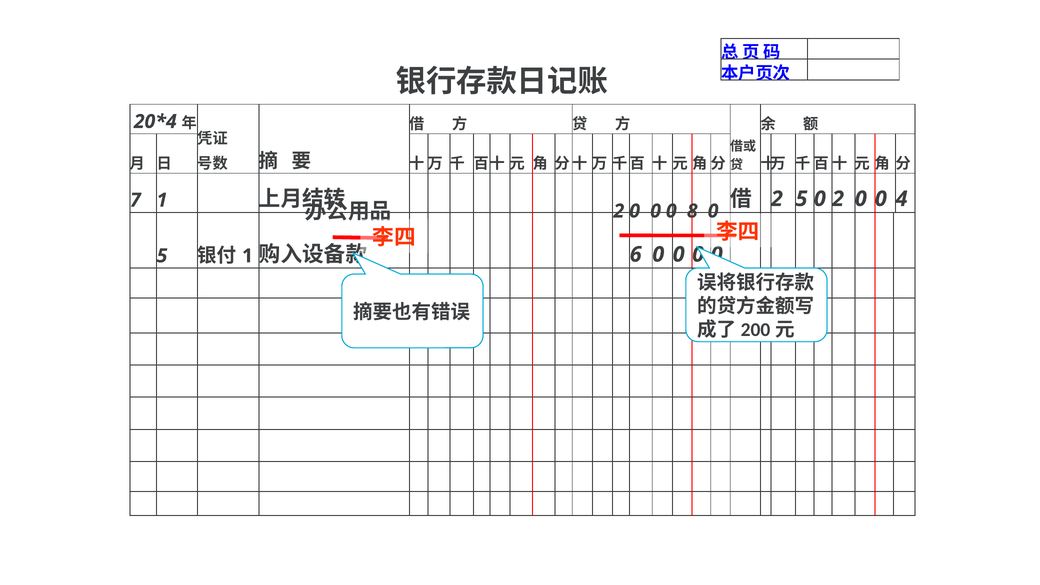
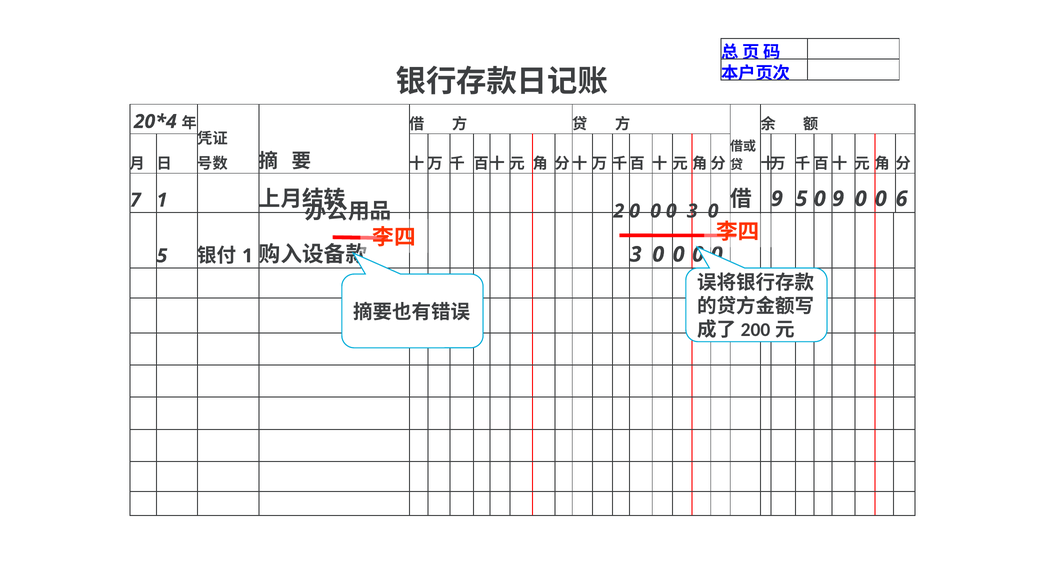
2 at (777, 199): 2 -> 9
0 2: 2 -> 9
4: 4 -> 6
0 8: 8 -> 3
6 at (636, 255): 6 -> 3
